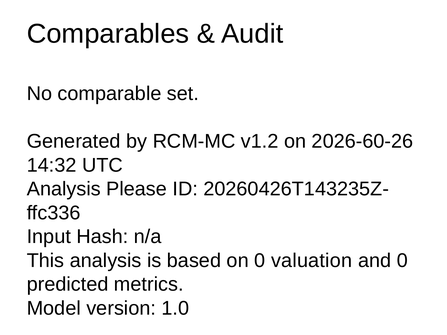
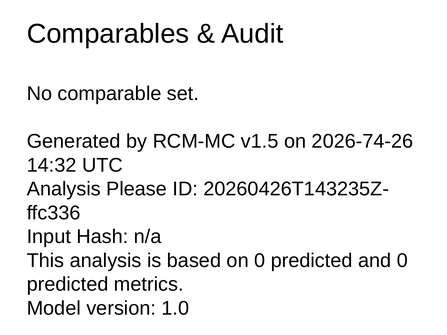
v1.2: v1.2 -> v1.5
2026-60-26: 2026-60-26 -> 2026-74-26
on 0 valuation: valuation -> predicted
